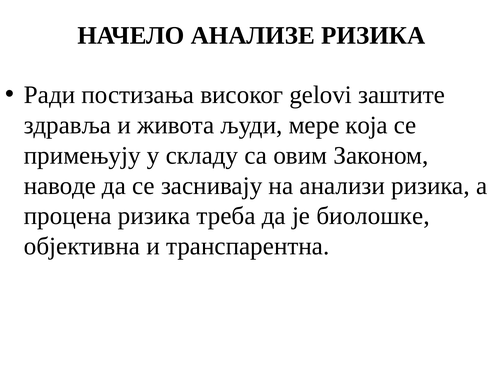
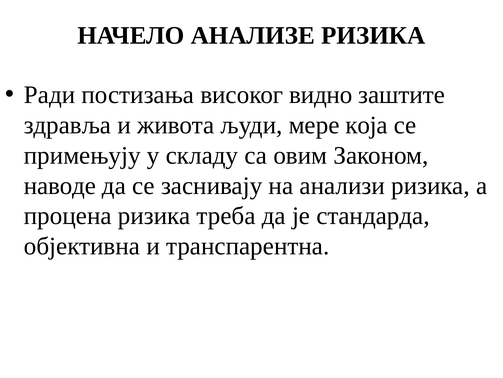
gelovi: gelovi -> видно
биолошке: биолошке -> стандарда
